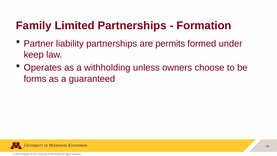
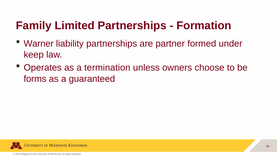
Partner: Partner -> Warner
permits: permits -> partner
withholding: withholding -> termination
